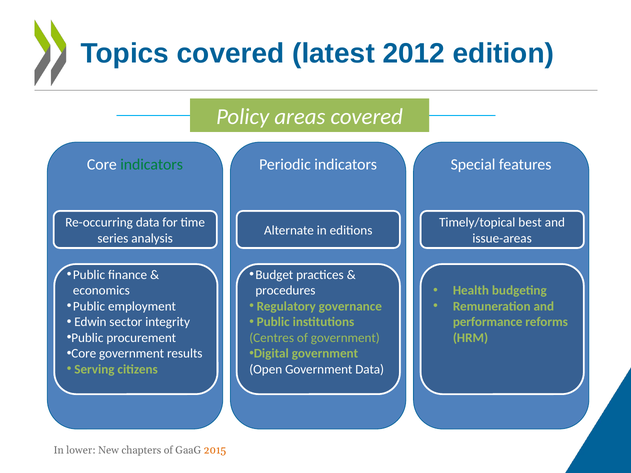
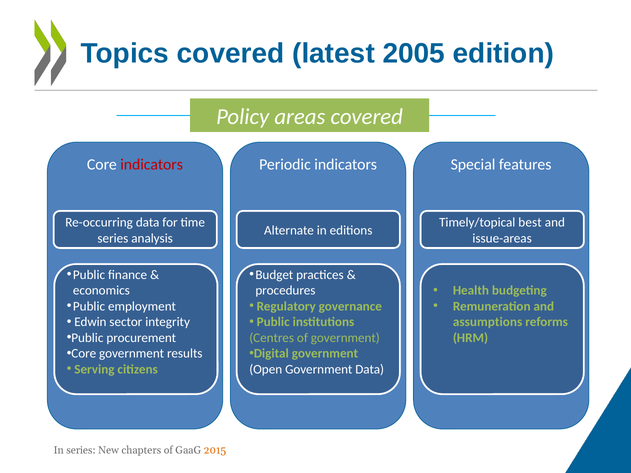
2012: 2012 -> 2005
indicators at (152, 164) colour: green -> red
performance: performance -> assumptions
In lower: lower -> series
